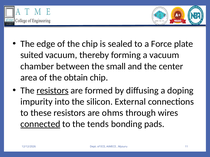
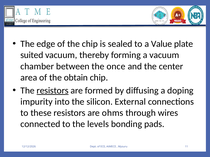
Force: Force -> Value
small: small -> once
connected underline: present -> none
tends: tends -> levels
